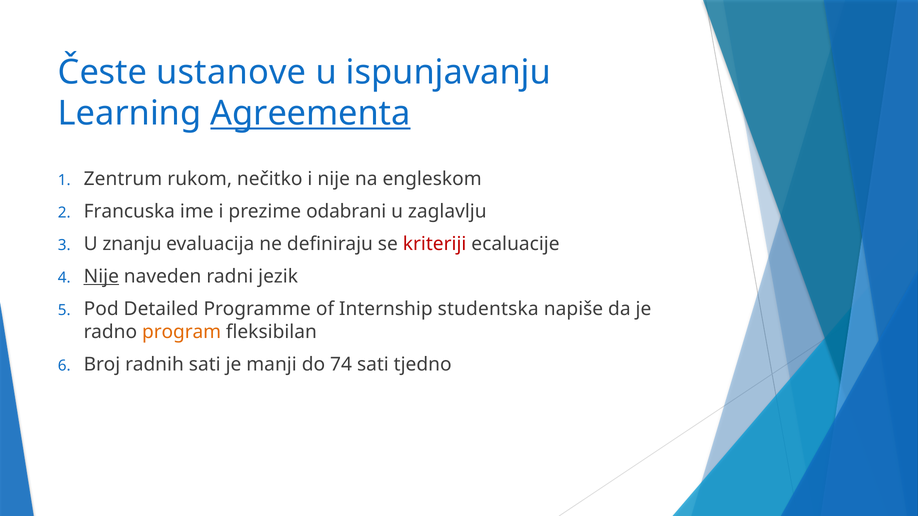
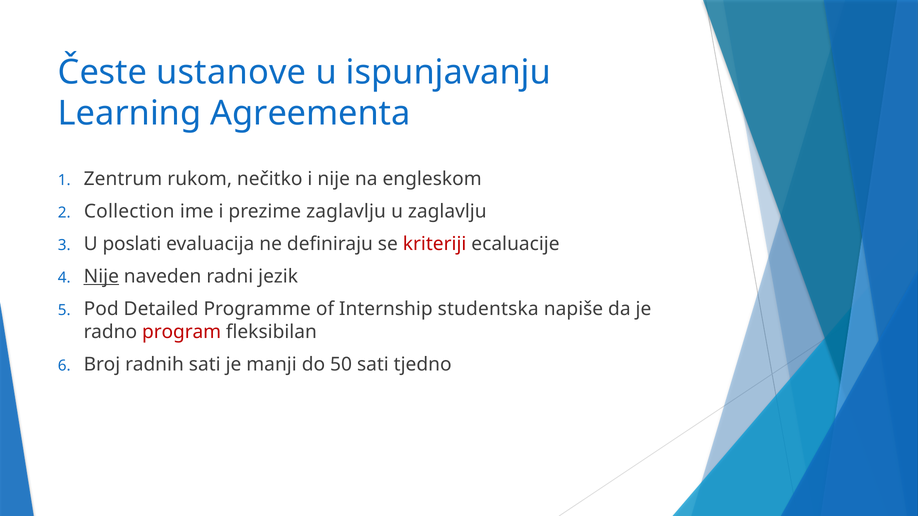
Agreementa underline: present -> none
Francuska: Francuska -> Collection
prezime odabrani: odabrani -> zaglavlju
znanju: znanju -> poslati
program colour: orange -> red
74: 74 -> 50
